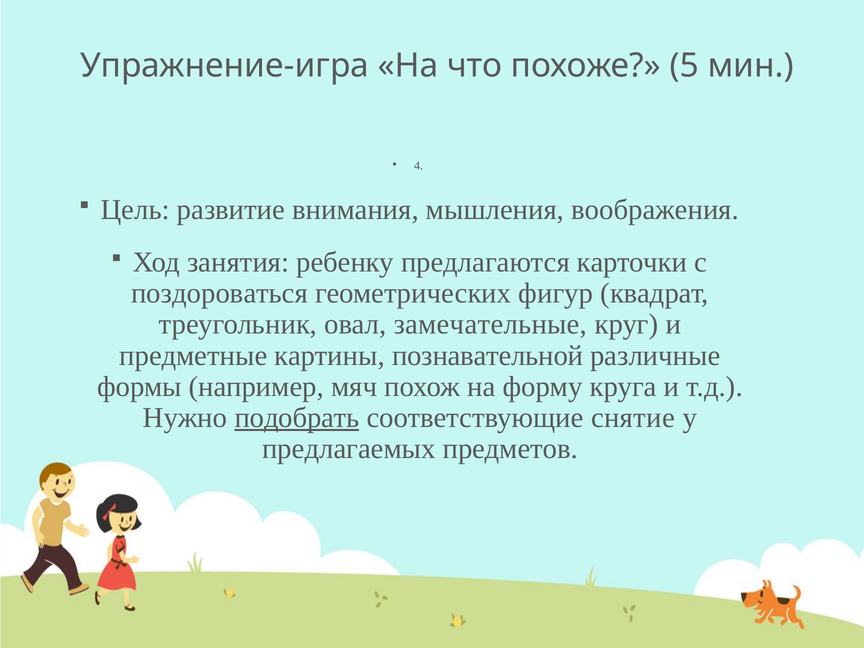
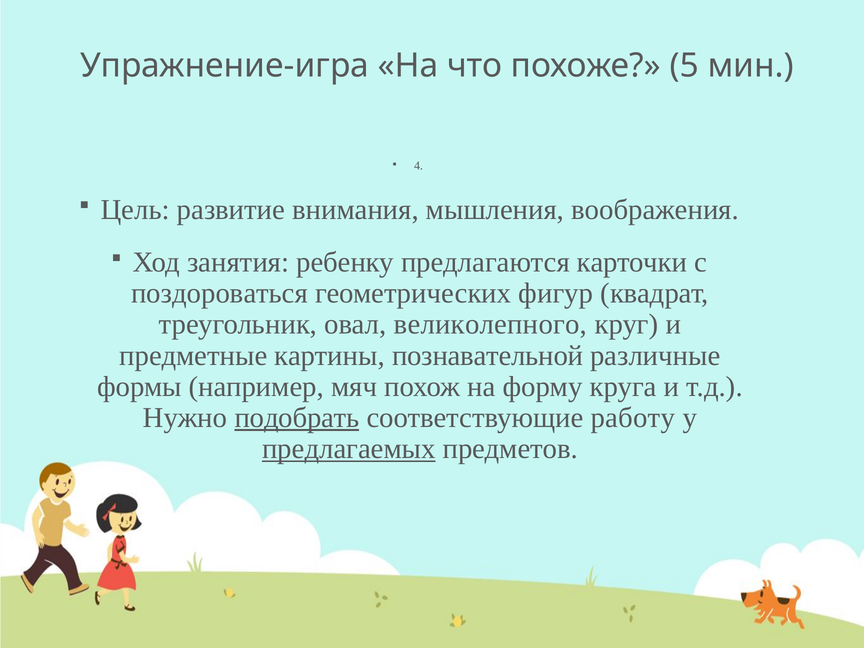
замечательные: замечательные -> великолепного
снятие: снятие -> работу
предлагаемых underline: none -> present
